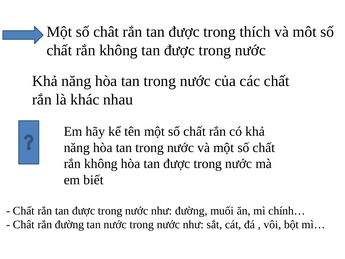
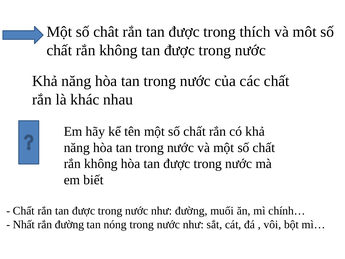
Chât at (24, 224): Chât -> Nhất
tan nước: nước -> nóng
